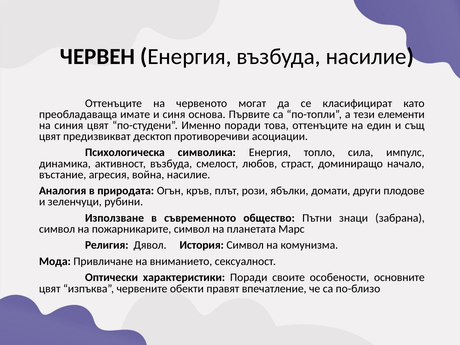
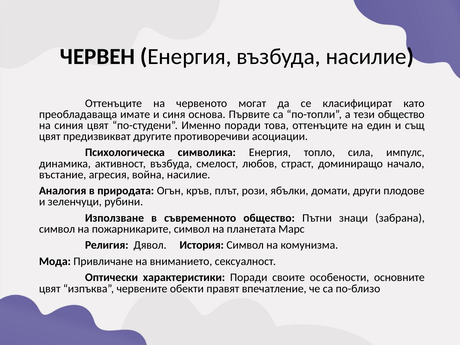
тези елементи: елементи -> общество
десктоп: десктоп -> другите
